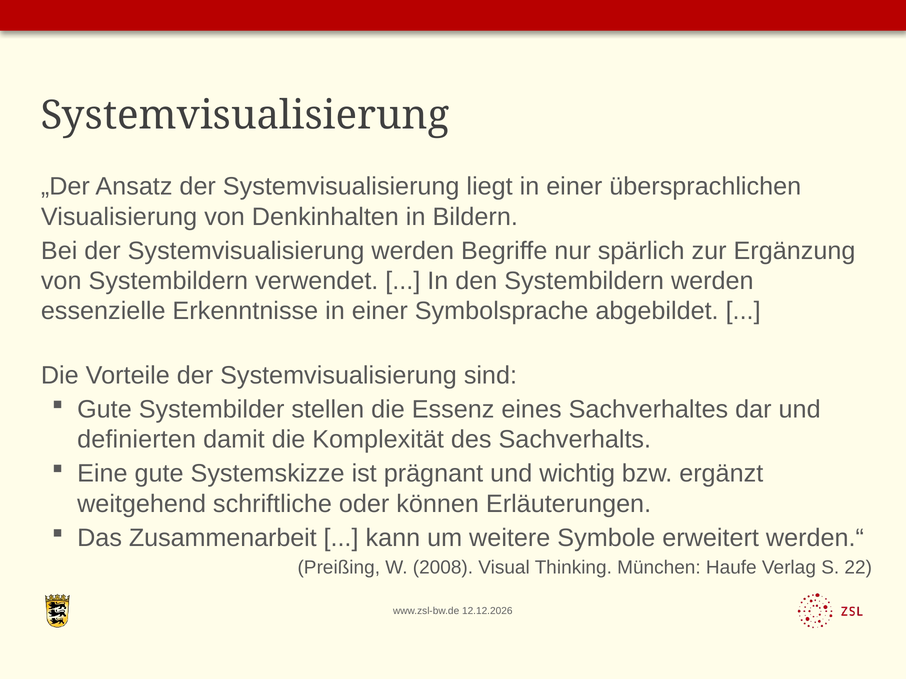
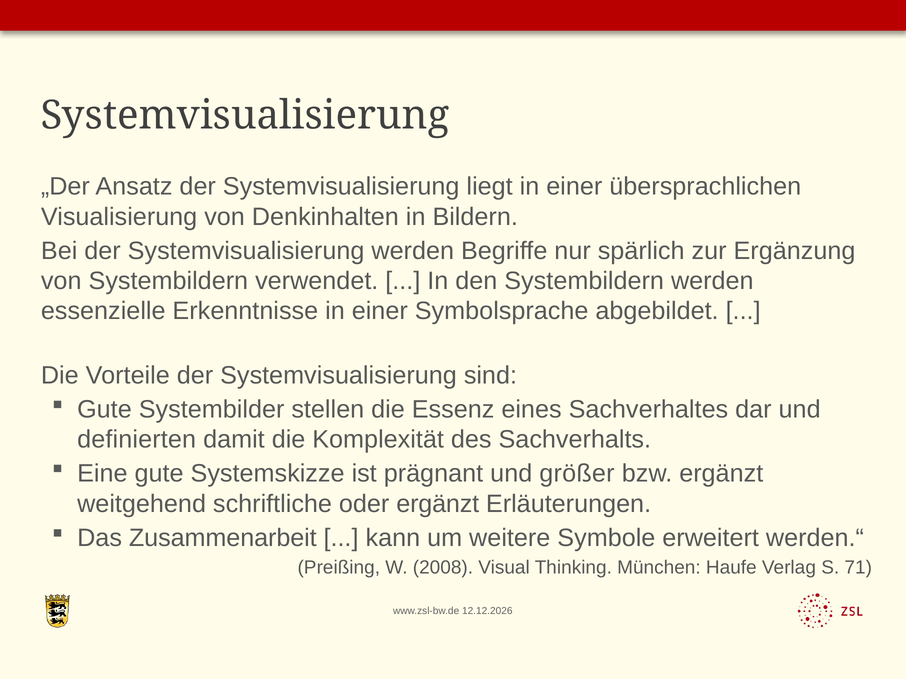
wichtig: wichtig -> größer
oder können: können -> ergänzt
22: 22 -> 71
